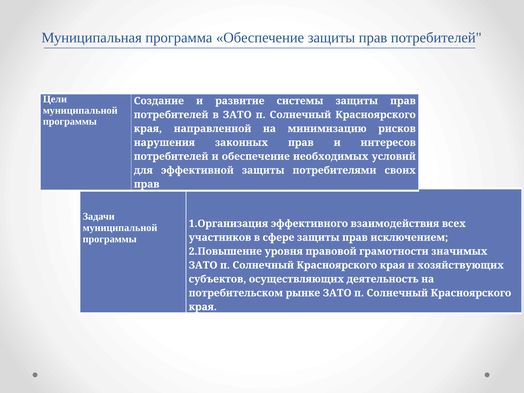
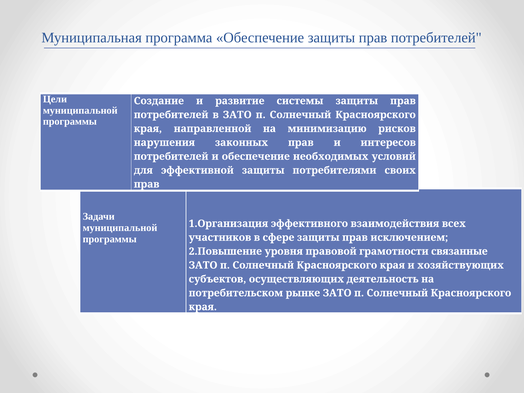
значимых: значимых -> связанные
